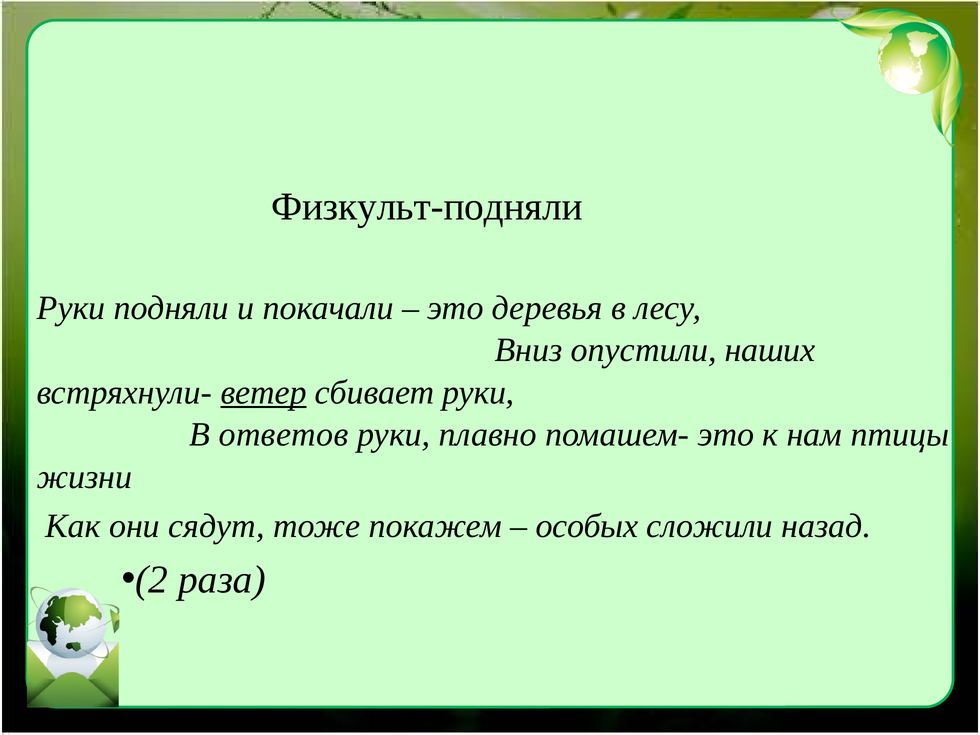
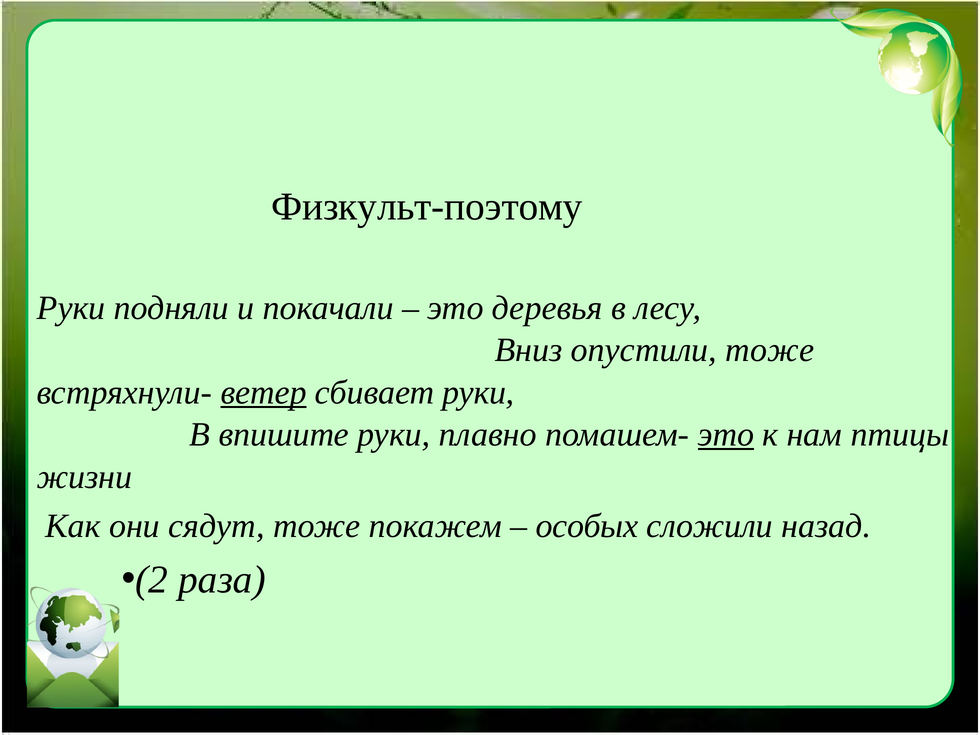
Физкульт-подняли: Физкульт-подняли -> Физкульт-поэтому
опустили наших: наших -> тоже
ответов: ответов -> впишите
это at (726, 435) underline: none -> present
